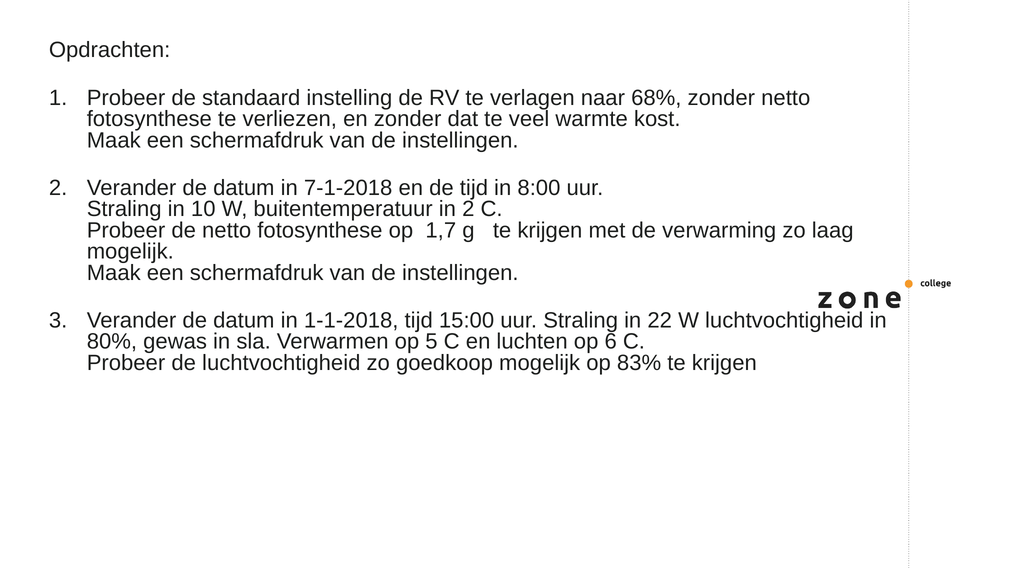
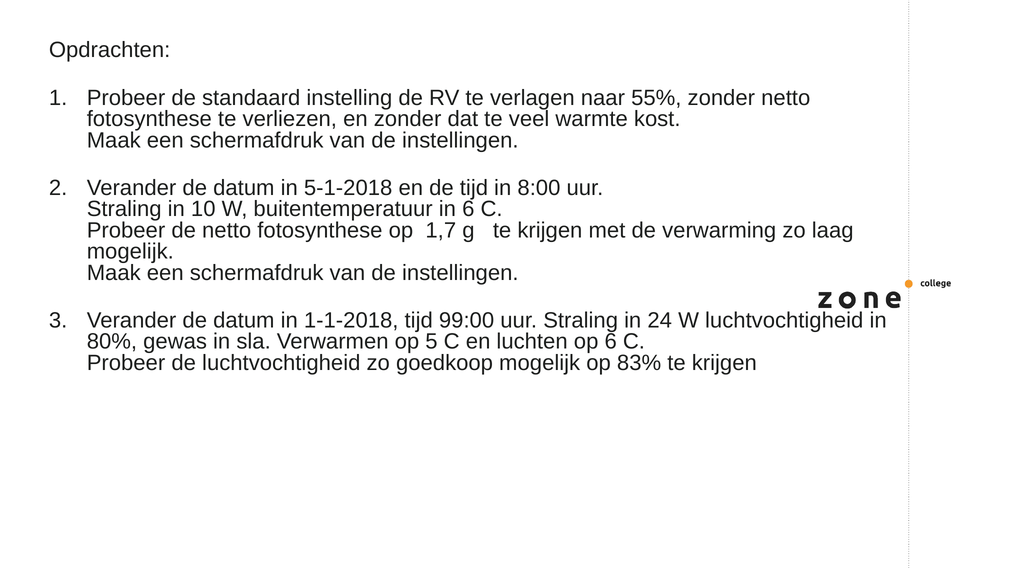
68%: 68% -> 55%
7-1-2018: 7-1-2018 -> 5-1-2018
in 2: 2 -> 6
15:00: 15:00 -> 99:00
22: 22 -> 24
